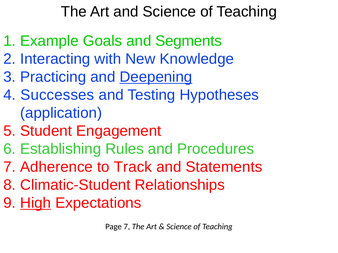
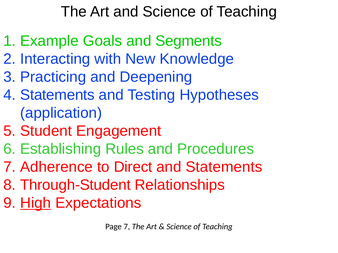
Deepening underline: present -> none
Successes at (57, 95): Successes -> Statements
Track: Track -> Direct
Climatic-Student: Climatic-Student -> Through-Student
